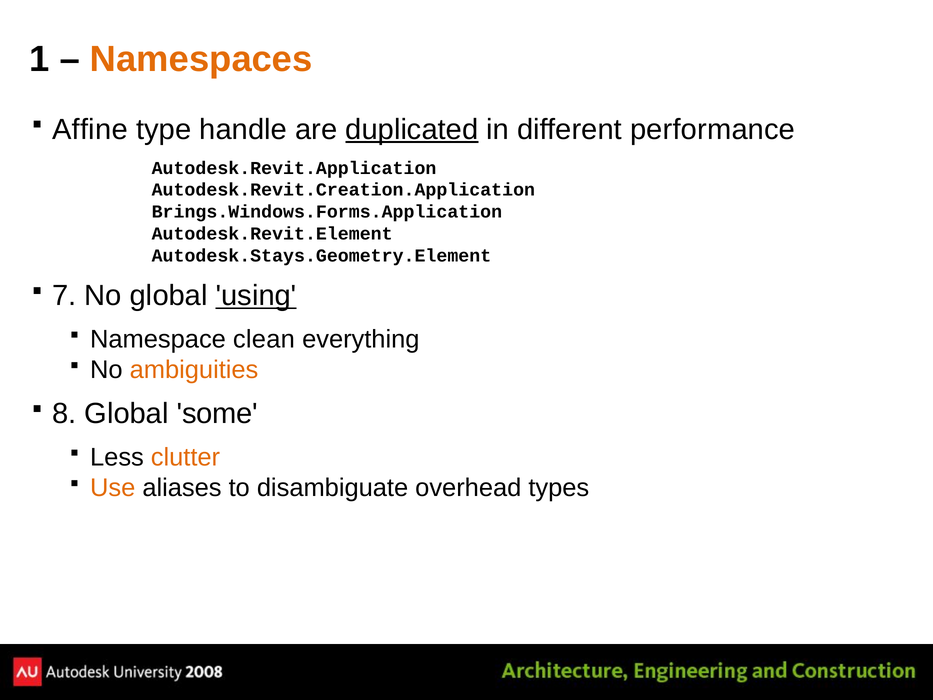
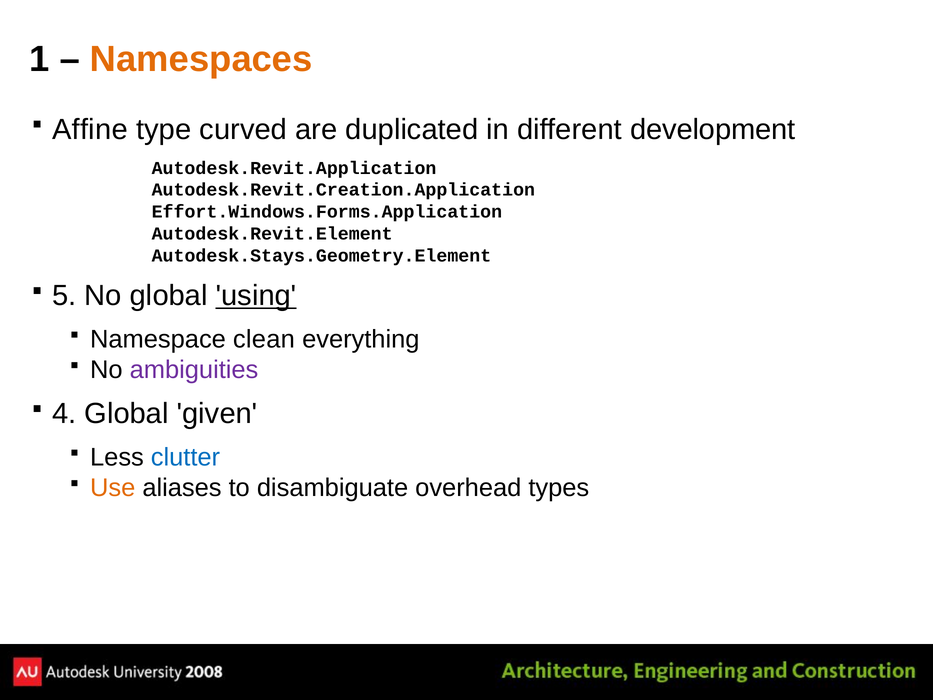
handle: handle -> curved
duplicated underline: present -> none
performance: performance -> development
Brings.Windows.Forms.Application: Brings.Windows.Forms.Application -> Effort.Windows.Forms.Application
7: 7 -> 5
ambiguities colour: orange -> purple
8: 8 -> 4
some: some -> given
clutter colour: orange -> blue
